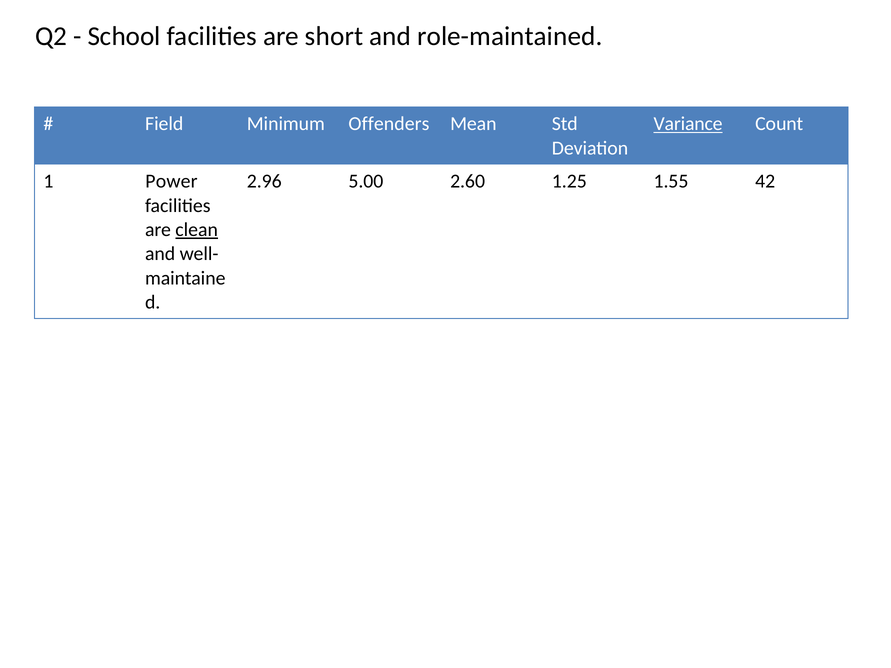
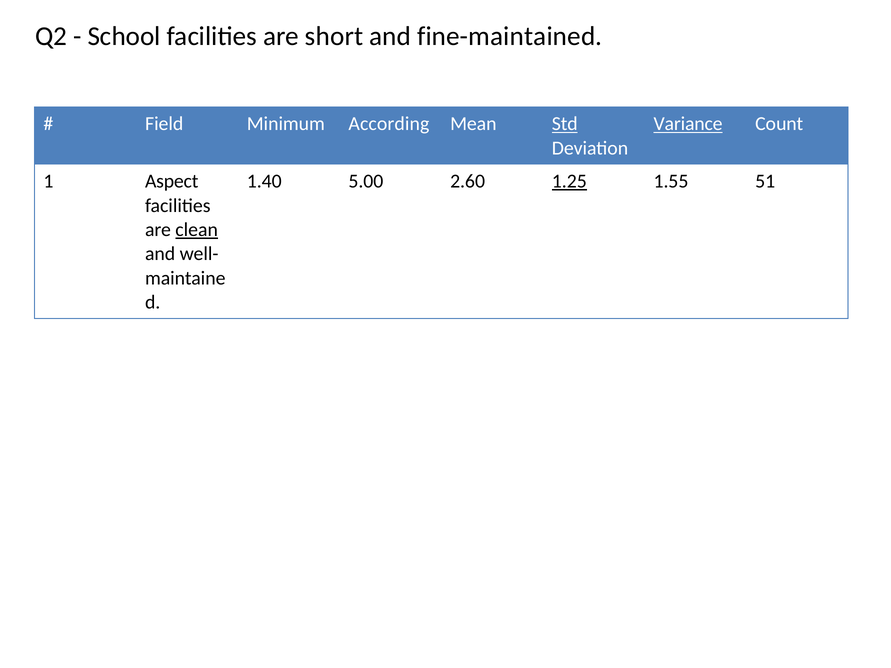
role-maintained: role-maintained -> fine-maintained
Offenders: Offenders -> According
Std underline: none -> present
Power: Power -> Aspect
2.96: 2.96 -> 1.40
1.25 underline: none -> present
42: 42 -> 51
